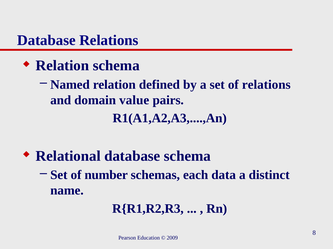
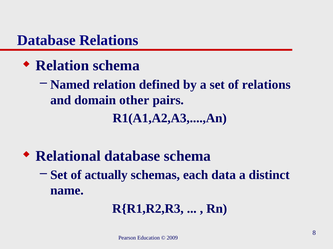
value: value -> other
number: number -> actually
